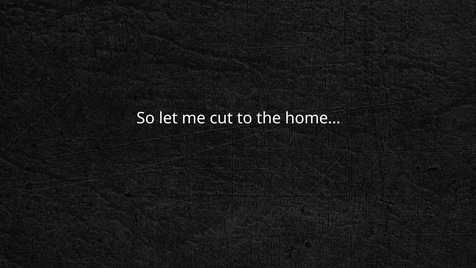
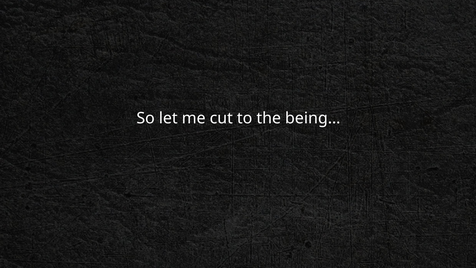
home…: home… -> being…
